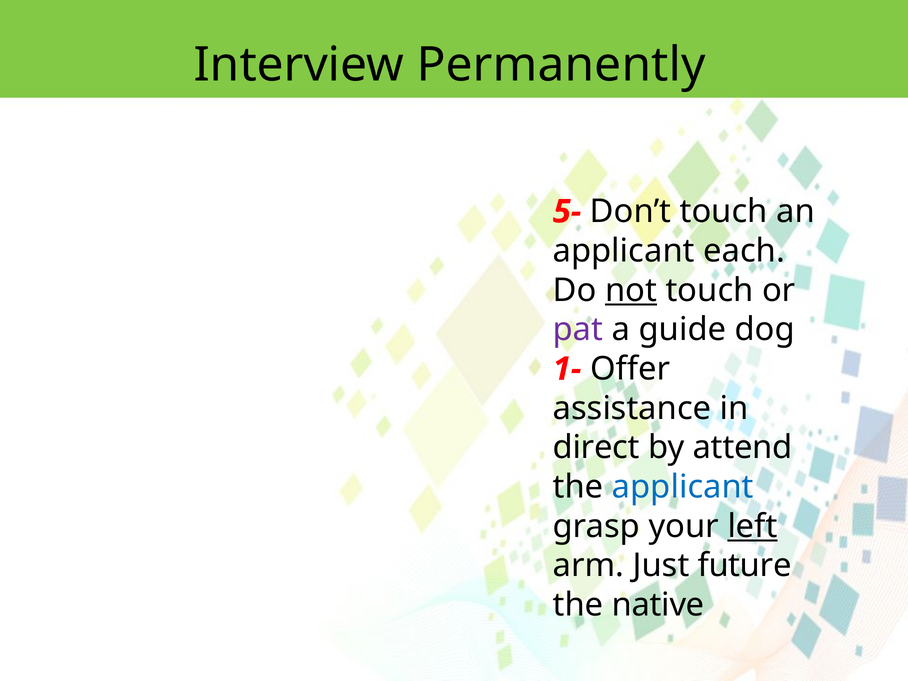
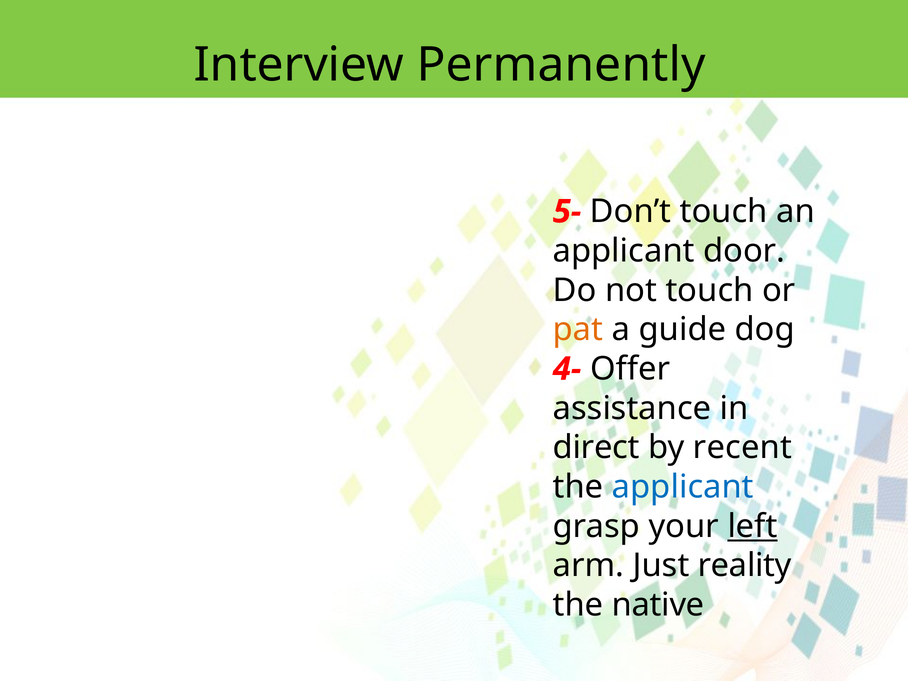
each: each -> door
not underline: present -> none
pat colour: purple -> orange
1-: 1- -> 4-
attend: attend -> recent
future: future -> reality
